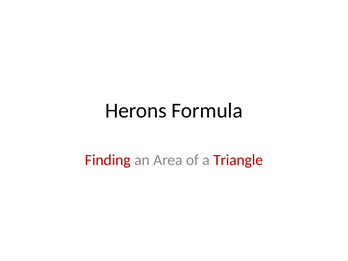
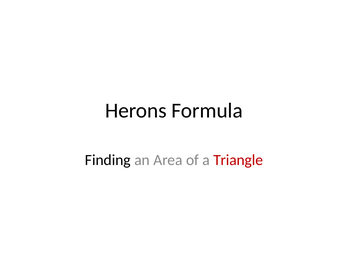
Finding colour: red -> black
